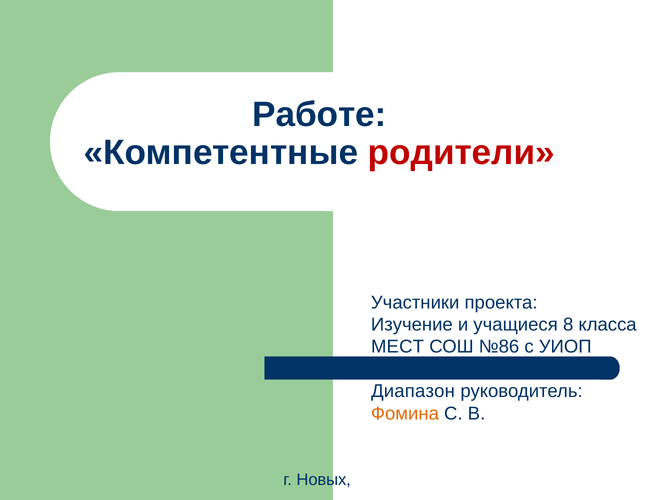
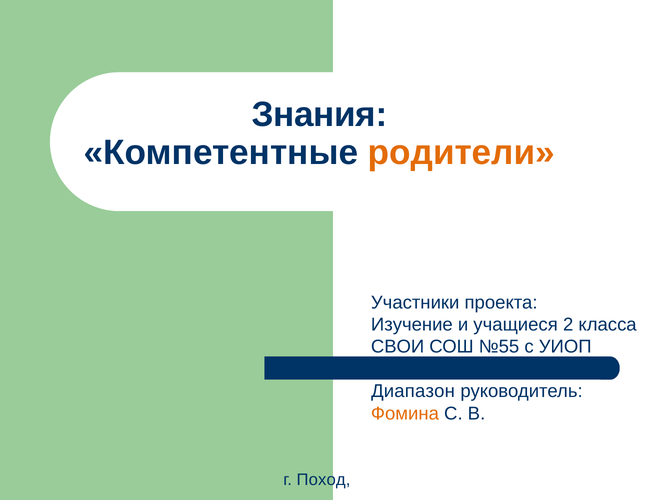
Работе: Работе -> Знания
родители colour: red -> orange
8: 8 -> 2
МЕСТ: МЕСТ -> СВОИ
№86: №86 -> №55
Новых: Новых -> Поход
